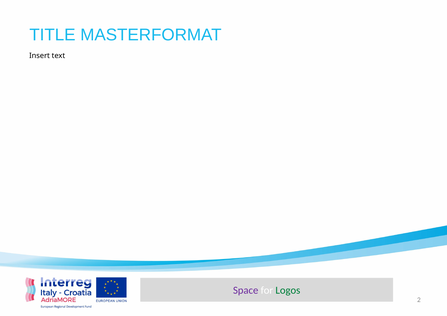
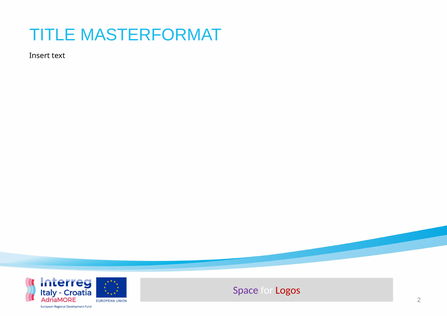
Logos colour: green -> red
